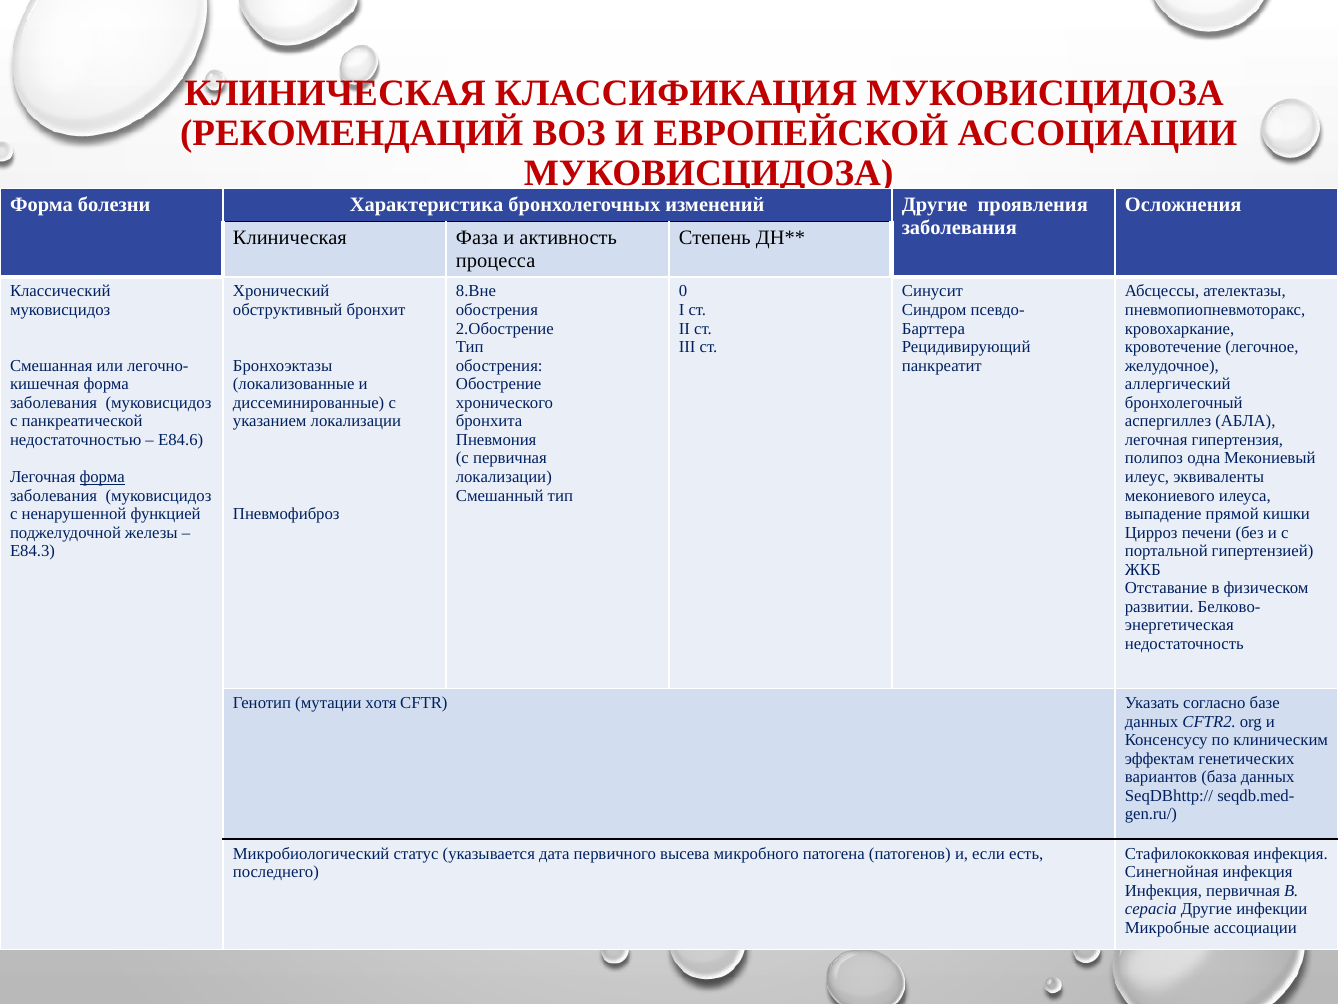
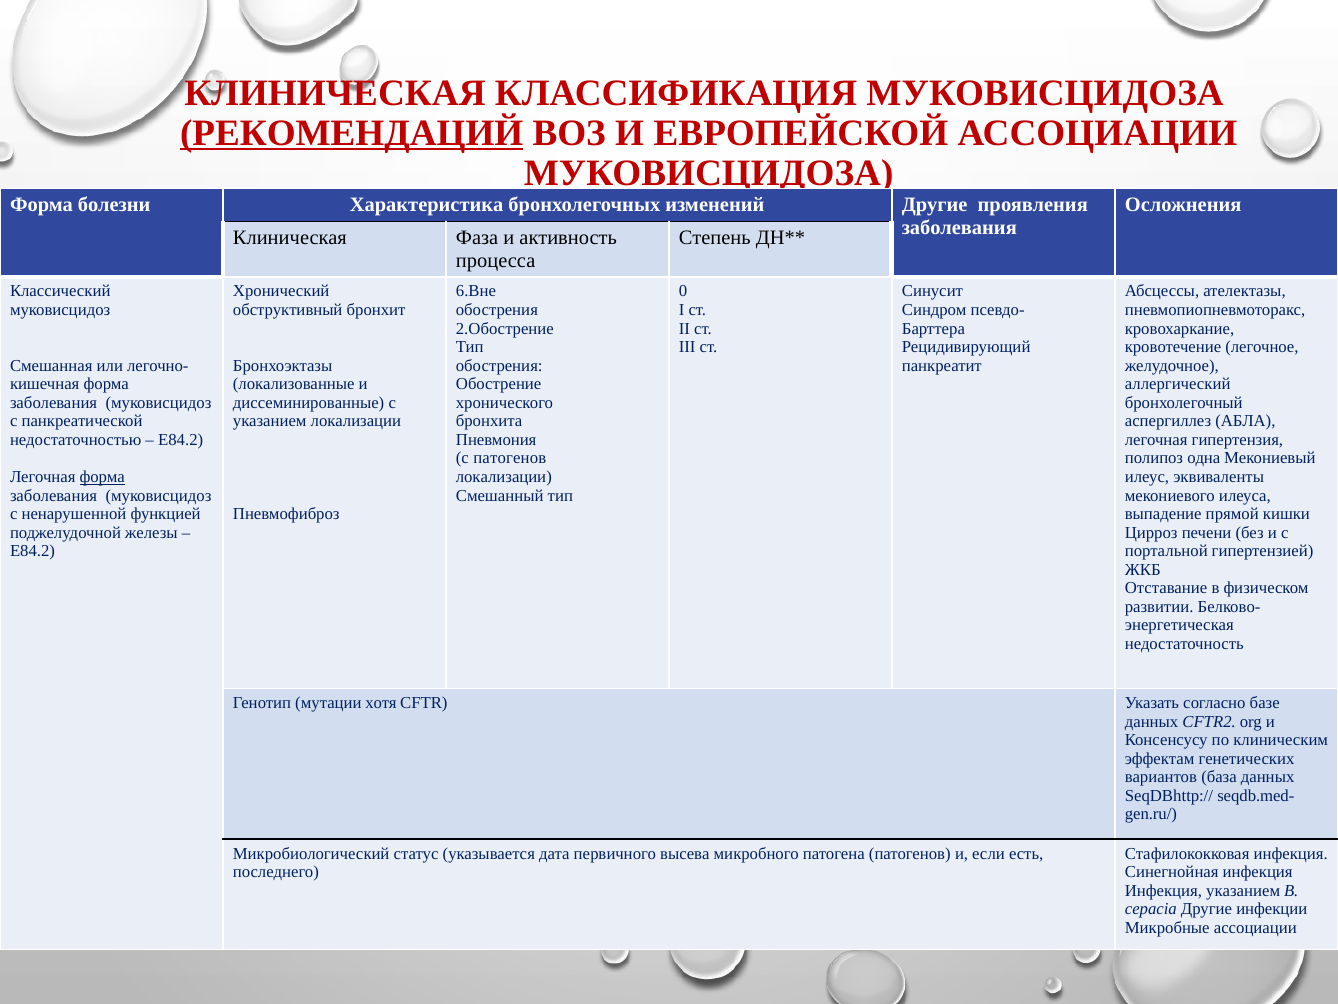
РЕКОМЕНДАЦИЙ underline: none -> present
8.Вне: 8.Вне -> 6.Вне
Е84.6 at (181, 440): Е84.6 -> Е84.2
с первичная: первичная -> патогенов
Е84.3 at (33, 551): Е84.3 -> Е84.2
Инфекция первичная: первичная -> указанием
